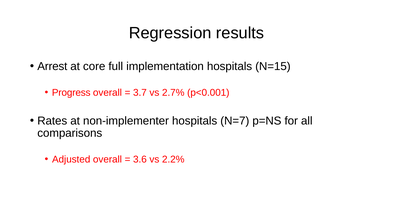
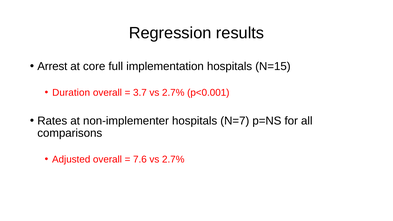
Progress: Progress -> Duration
3.6: 3.6 -> 7.6
2.2% at (173, 159): 2.2% -> 2.7%
